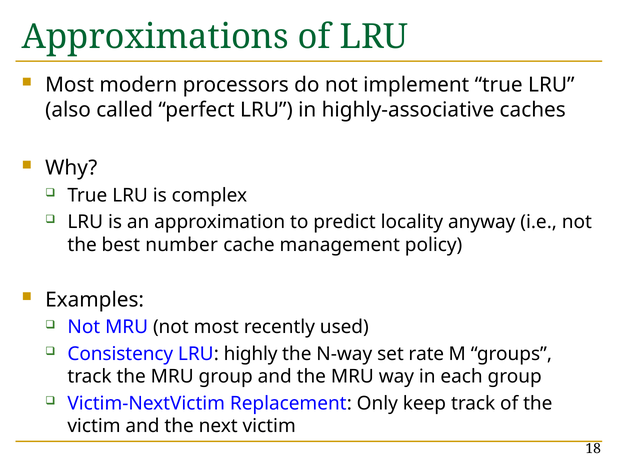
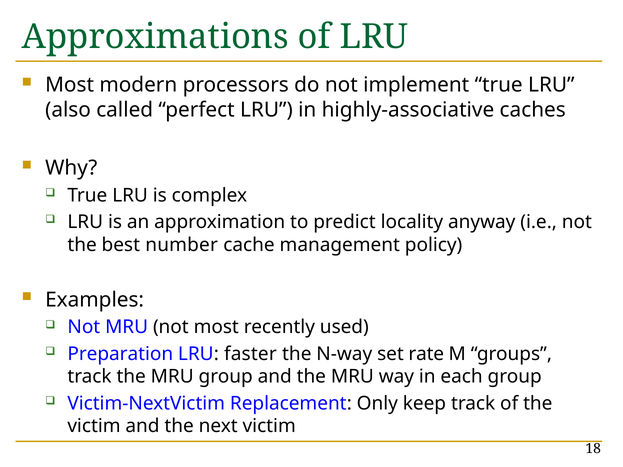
Consistency: Consistency -> Preparation
highly: highly -> faster
